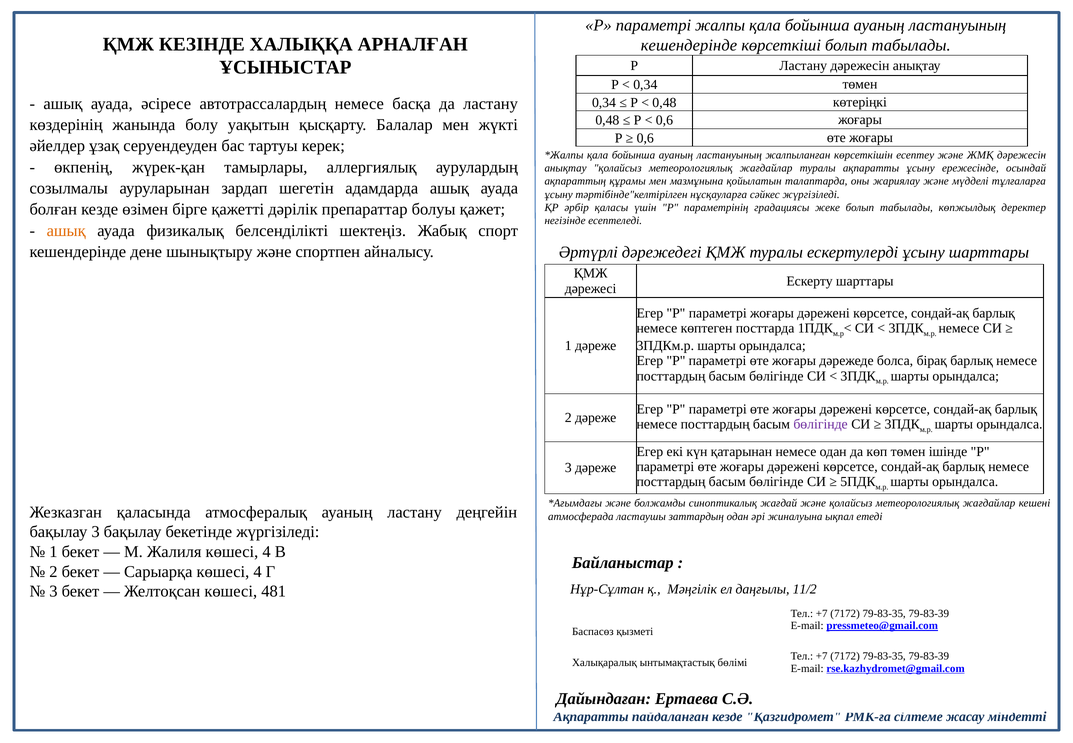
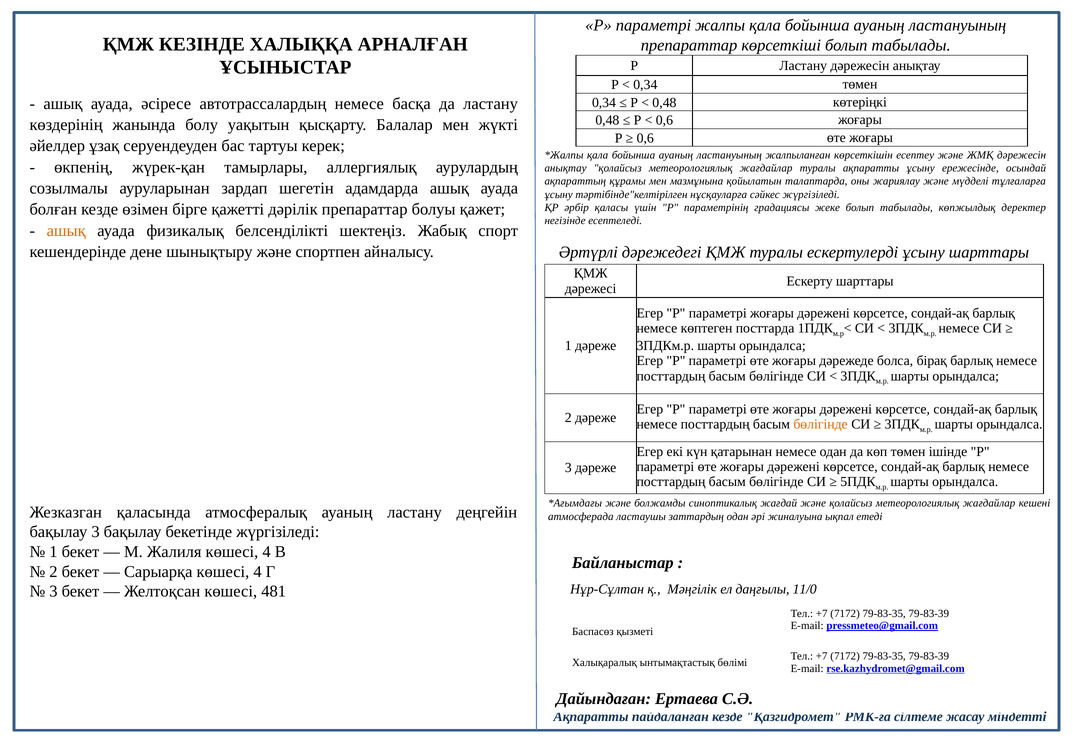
кешендерінде at (689, 45): кешендерінде -> препараттар
бөлігінде at (821, 424) colour: purple -> orange
11/2: 11/2 -> 11/0
